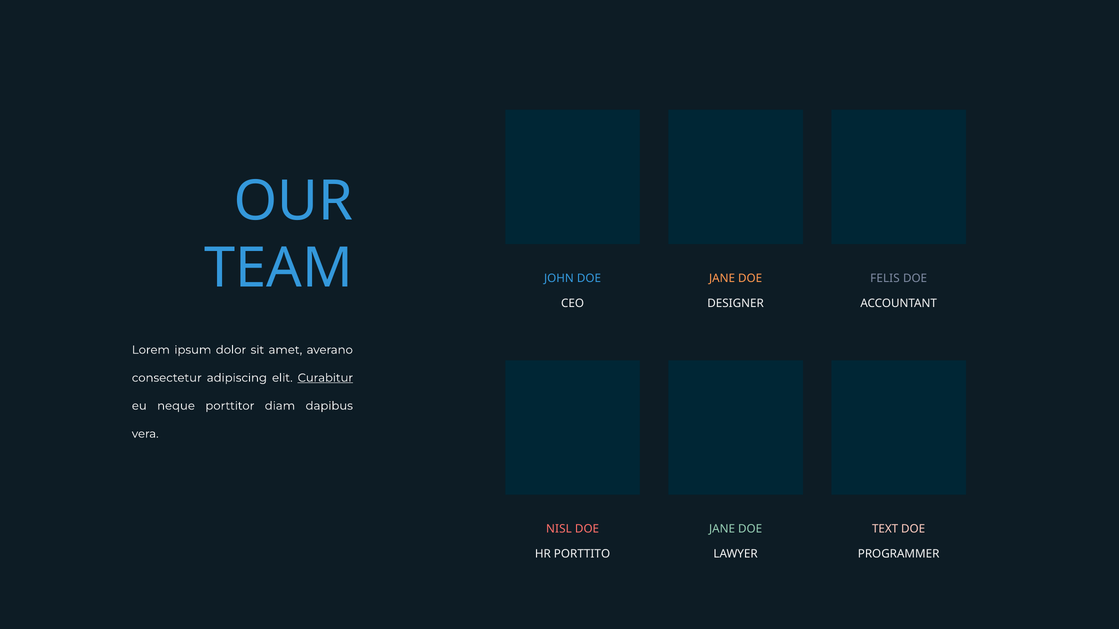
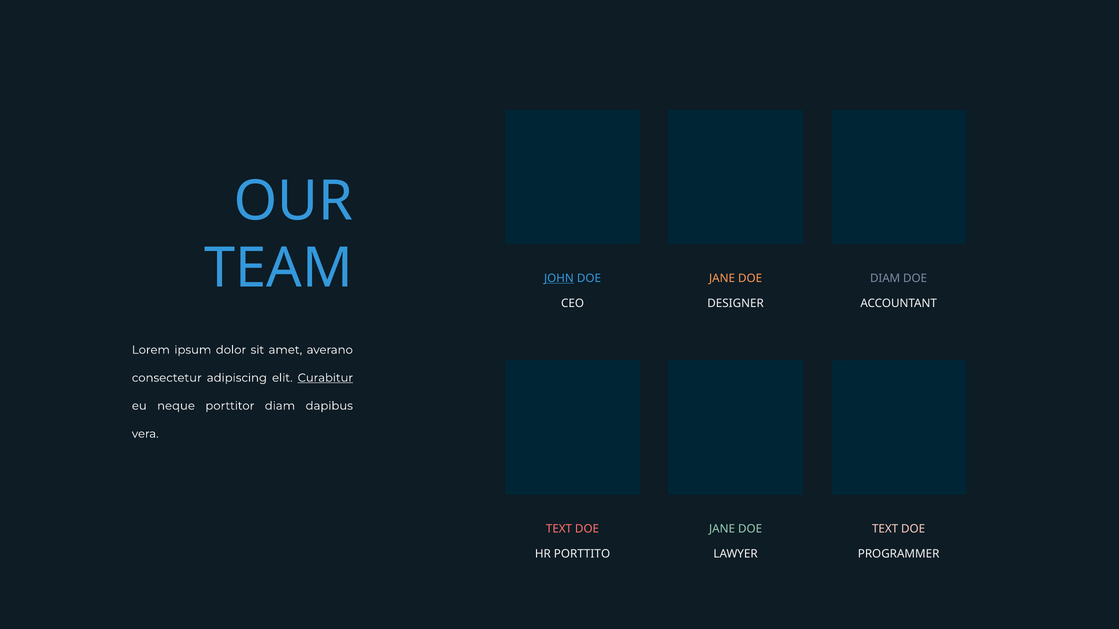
JOHN underline: none -> present
FELIS at (885, 279): FELIS -> DIAM
NISL at (559, 529): NISL -> TEXT
